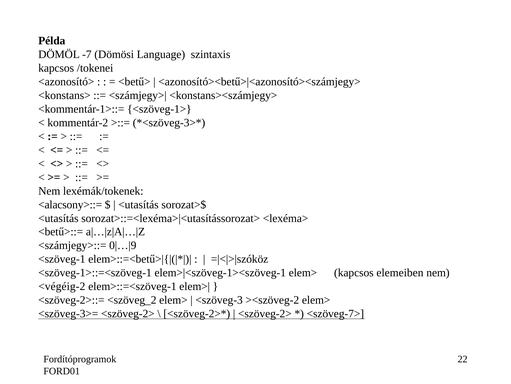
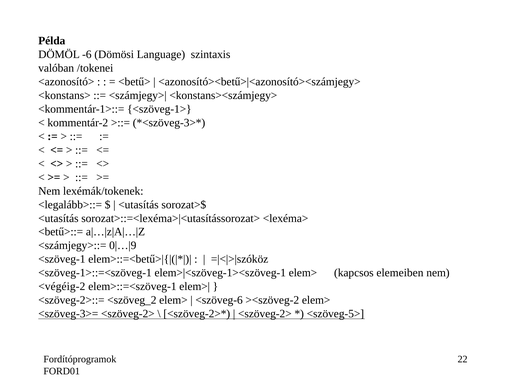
-7: -7 -> -6
kapcsos at (56, 68): kapcsos -> valóban
<alacsony>::=: <alacsony>::= -> <legalább>::=
<szöveg-3: <szöveg-3 -> <szöveg-6
<szöveg-7>: <szöveg-7> -> <szöveg-5>
